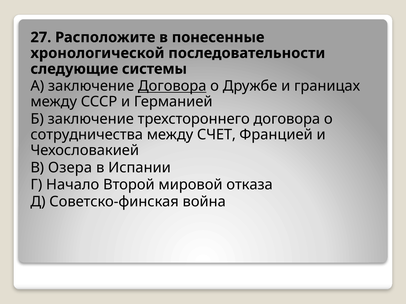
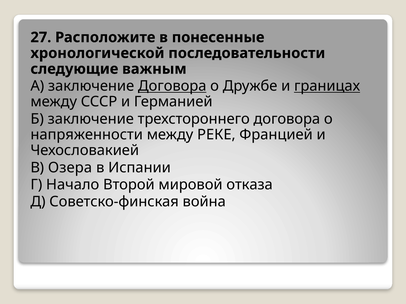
системы: системы -> важным
границах underline: none -> present
сотрудничества: сотрудничества -> напряженности
СЧЕТ: СЧЕТ -> РЕКЕ
